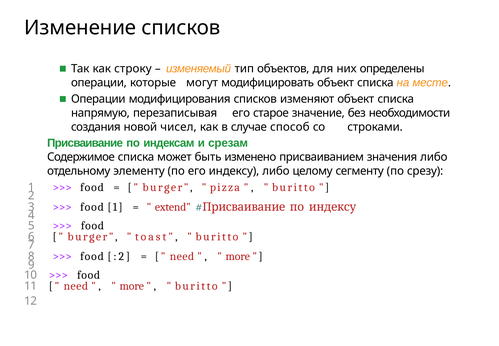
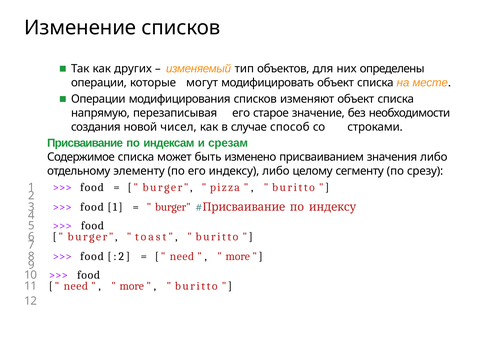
строку: строку -> других
extend at (173, 207): extend -> burger
